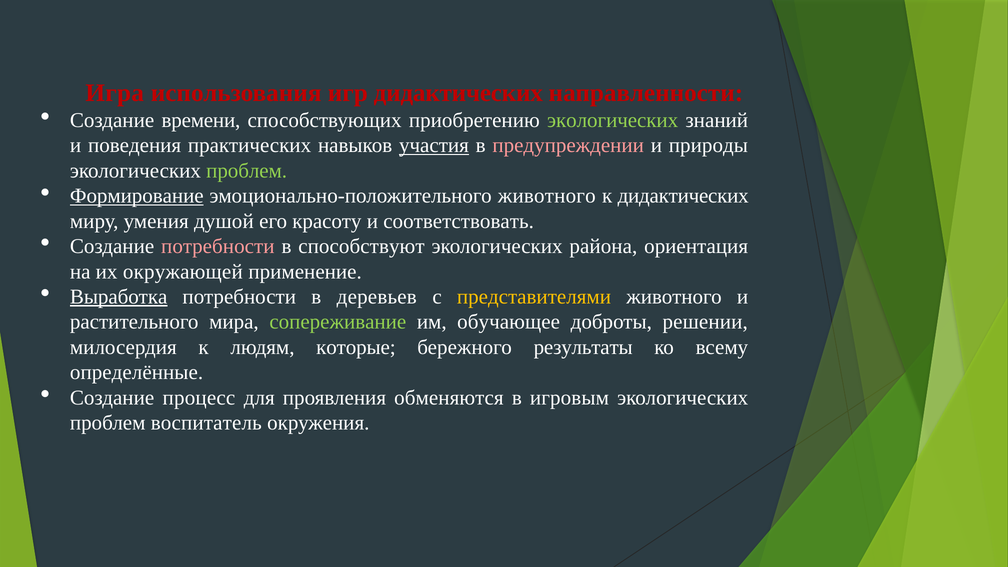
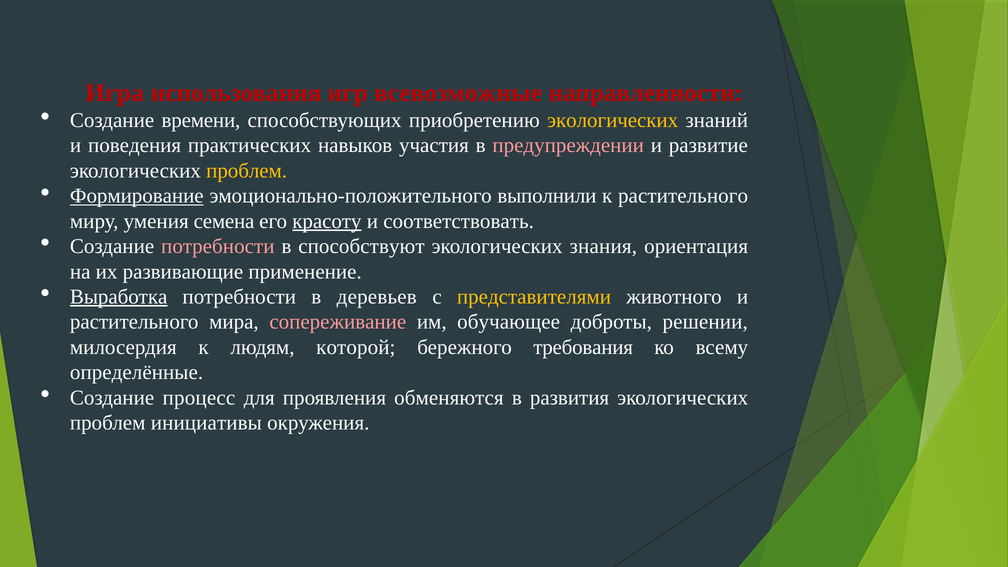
игр дидактических: дидактических -> всевозможные
экологических at (613, 120) colour: light green -> yellow
участия underline: present -> none
природы: природы -> развитие
проблем at (247, 171) colour: light green -> yellow
эмоционально-положительного животного: животного -> выполнили
к дидактических: дидактических -> растительного
душой: душой -> семена
красоту underline: none -> present
района: района -> знания
окружающей: окружающей -> развивающие
сопереживание colour: light green -> pink
которые: которые -> которой
результаты: результаты -> требования
игровым: игровым -> развития
воспитатель: воспитатель -> инициативы
